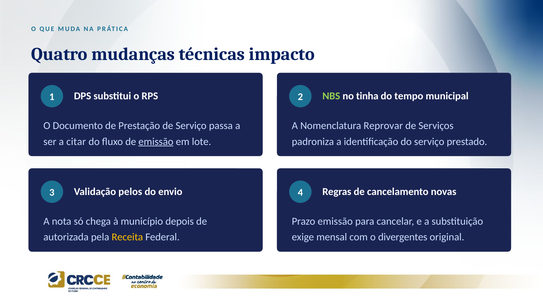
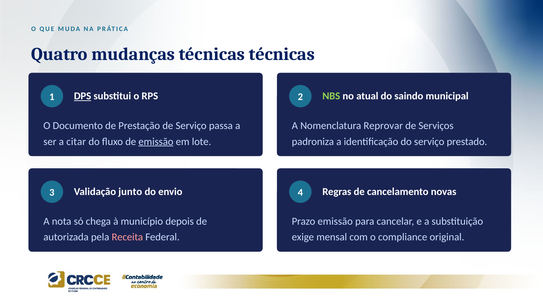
técnicas impacto: impacto -> técnicas
DPS underline: none -> present
tinha: tinha -> atual
tempo: tempo -> saindo
pelos: pelos -> junto
Receita colour: yellow -> pink
divergentes: divergentes -> compliance
